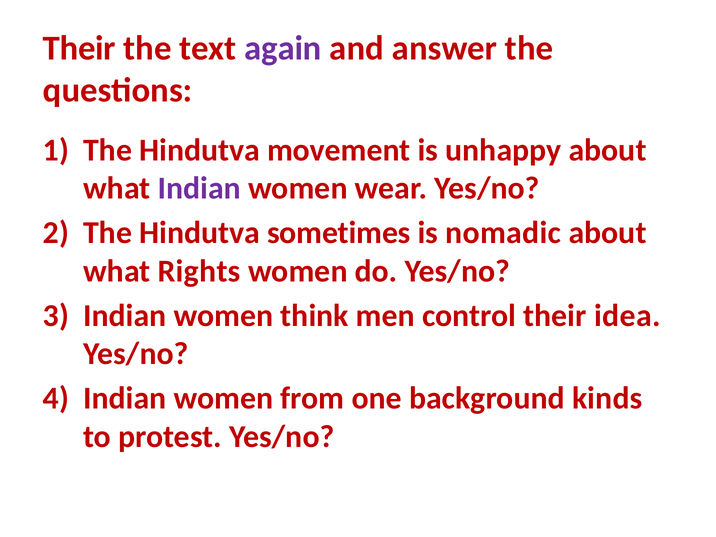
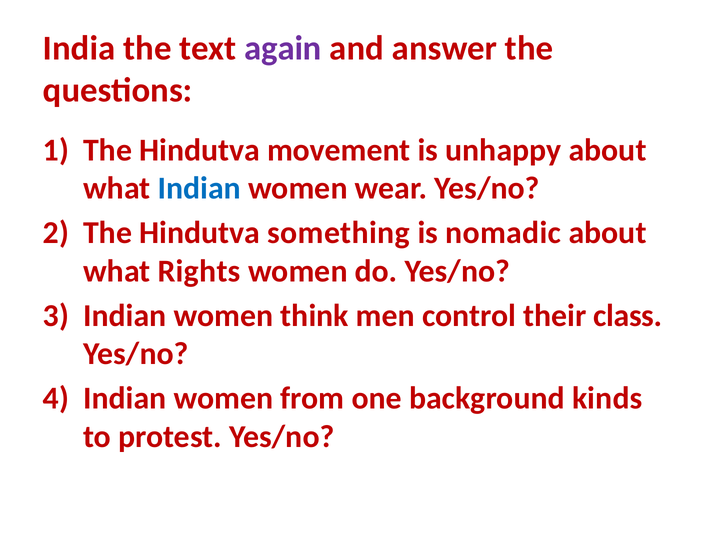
Their at (79, 48): Their -> India
Indian at (199, 188) colour: purple -> blue
sometimes: sometimes -> something
idea: idea -> class
